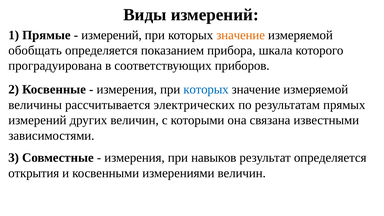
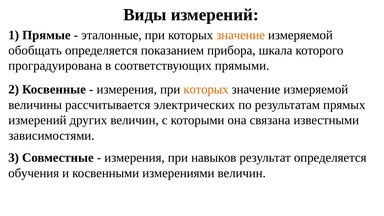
измерений at (111, 35): измерений -> эталонные
приборов: приборов -> прямыми
которых at (206, 89) colour: blue -> orange
открытия: открытия -> обучения
